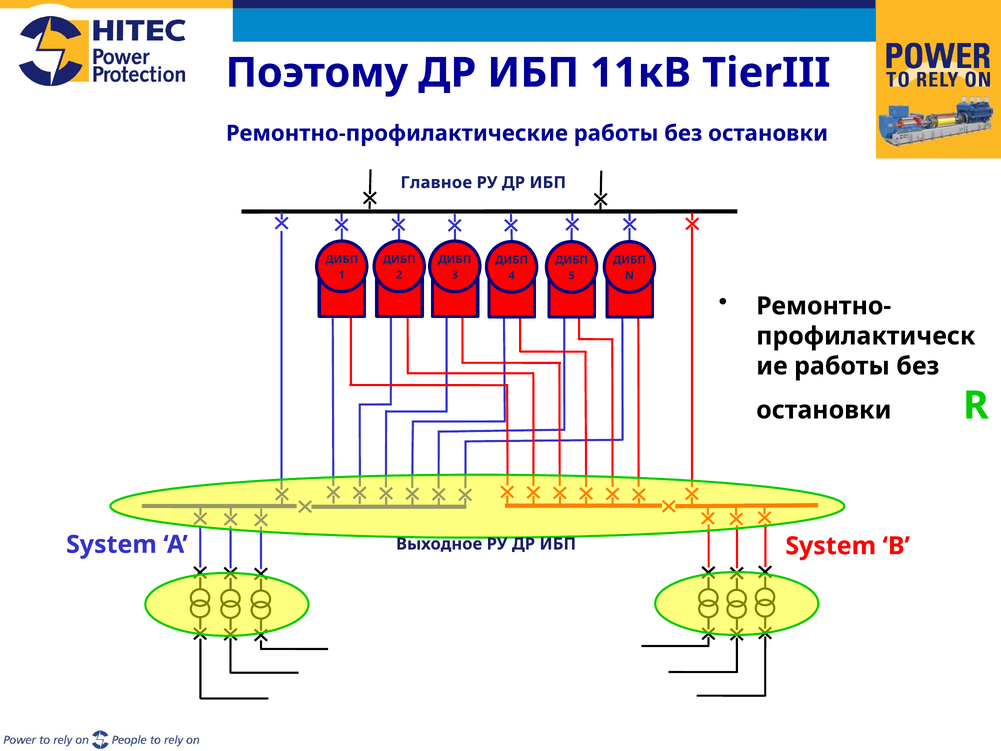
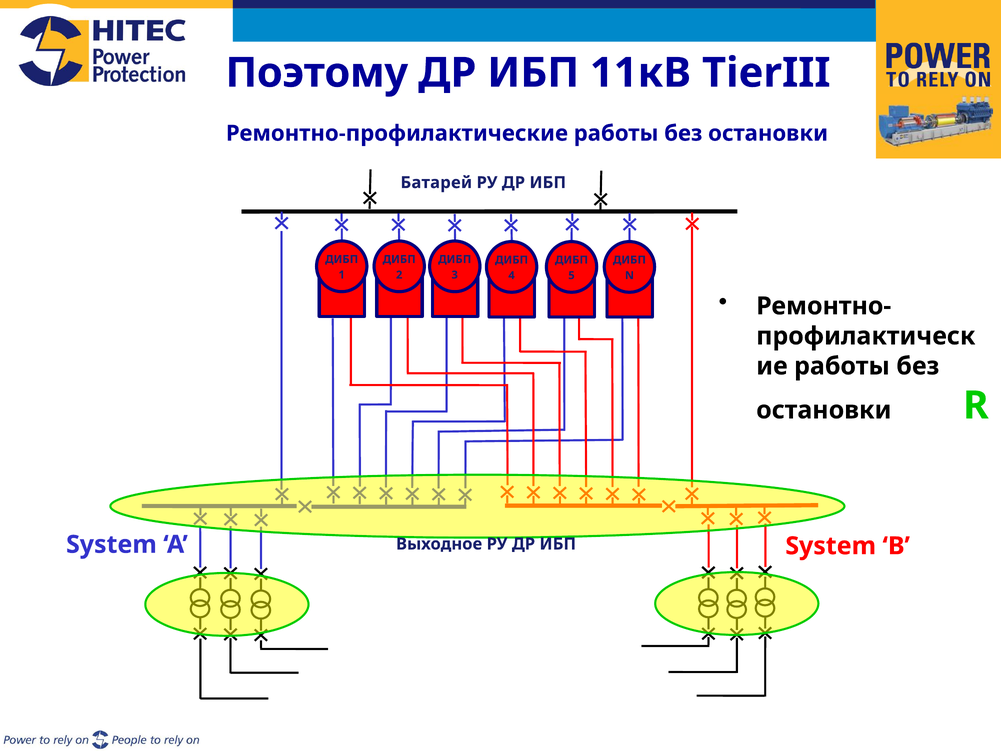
Главное: Главное -> Батарей
